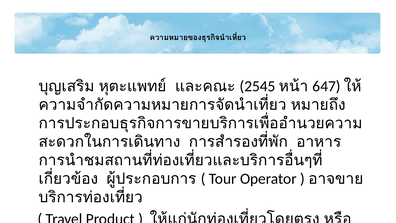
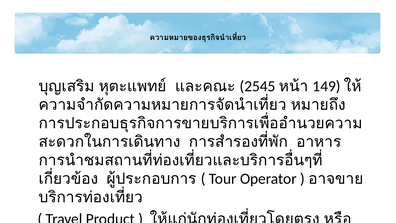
647: 647 -> 149
